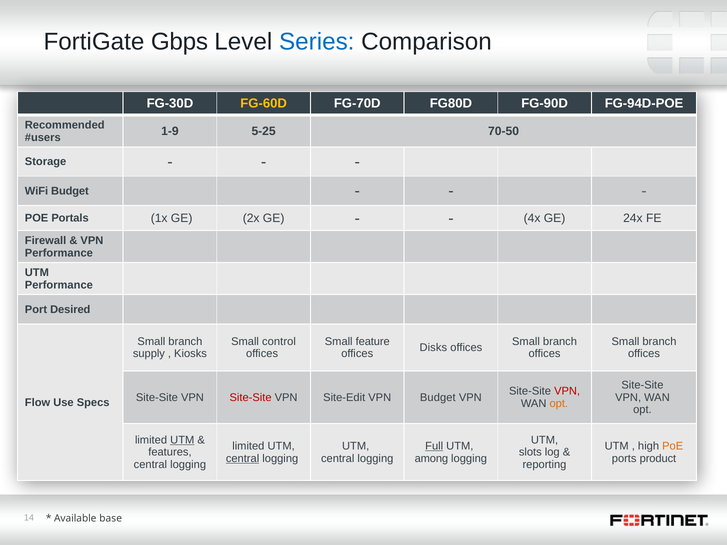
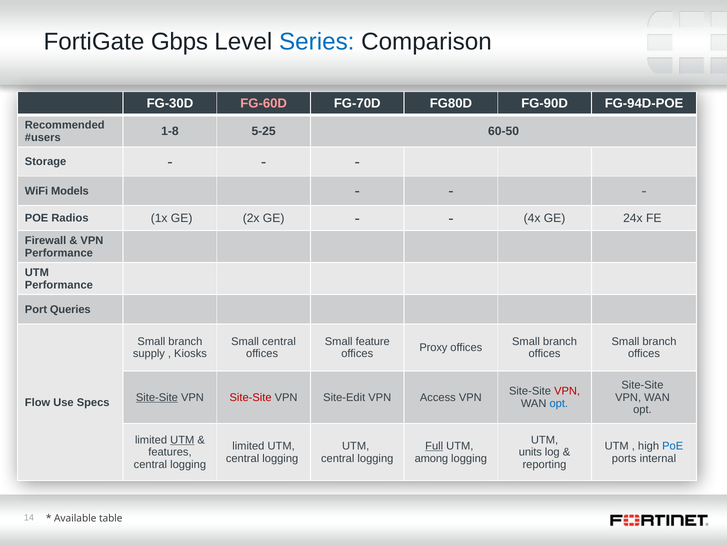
FG-60D colour: yellow -> pink
1-9: 1-9 -> 1-8
70-50: 70-50 -> 60-50
WiFi Budget: Budget -> Models
Portals: Portals -> Radios
Desired: Desired -> Queries
Small control: control -> central
Disks: Disks -> Proxy
Site-Site at (157, 398) underline: none -> present
VPN Budget: Budget -> Access
opt at (559, 404) colour: orange -> blue
PoE at (673, 446) colour: orange -> blue
slots: slots -> units
central at (243, 459) underline: present -> none
product: product -> internal
base: base -> table
